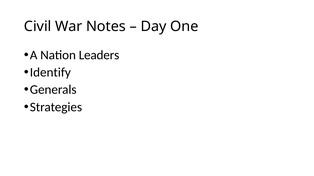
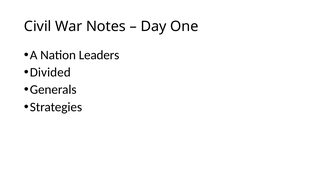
Identify: Identify -> Divided
